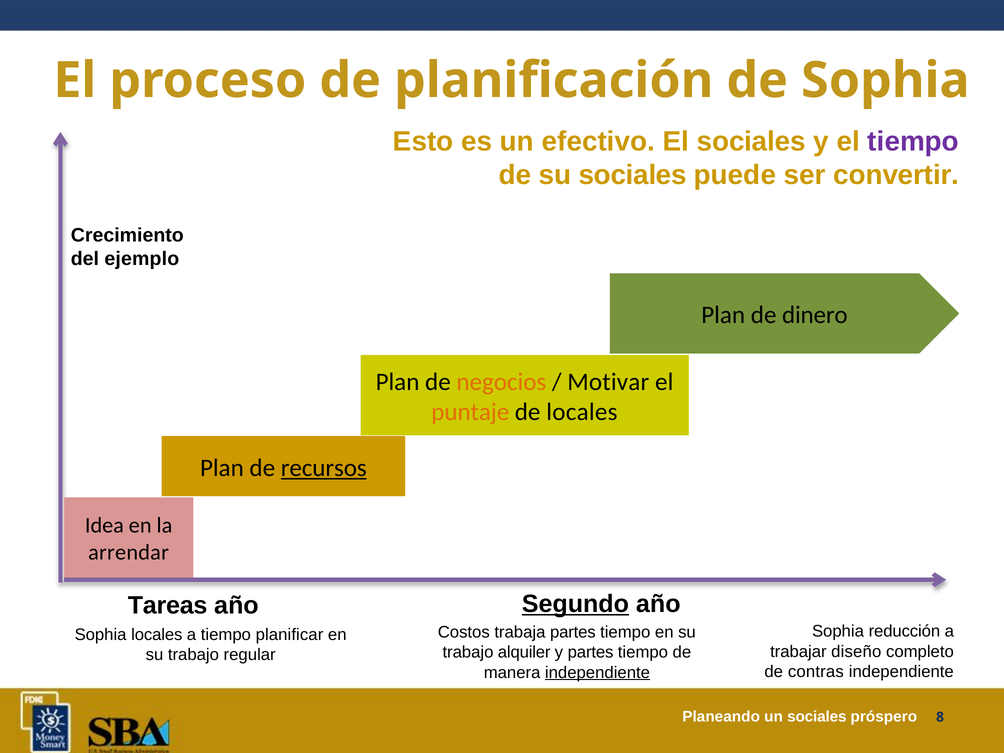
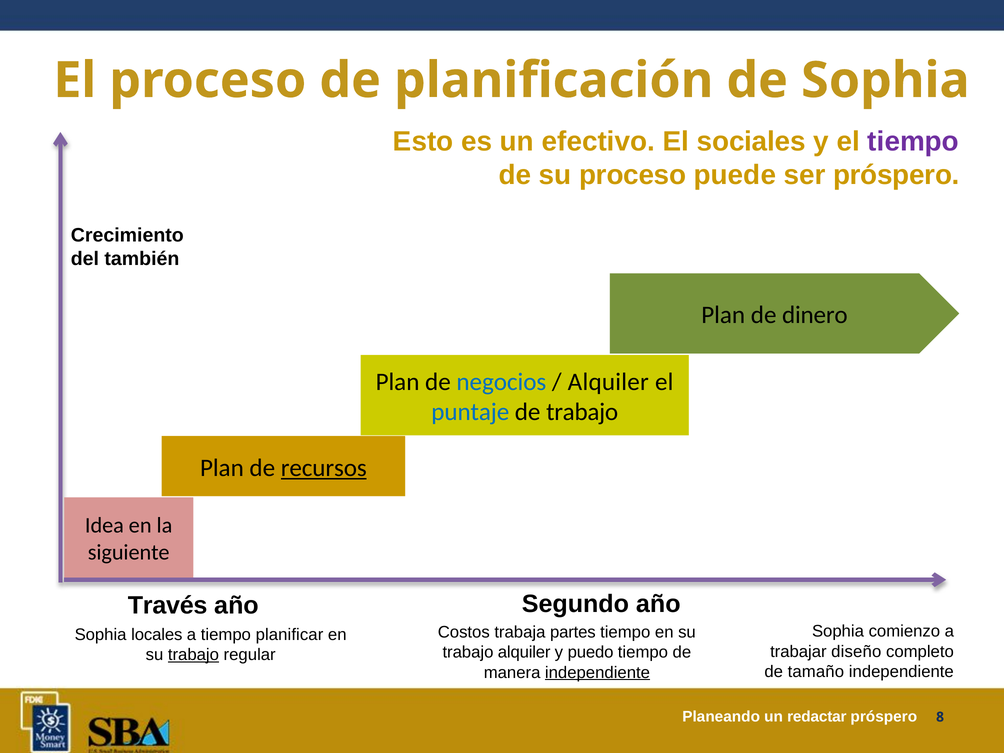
su sociales: sociales -> proceso
ser convertir: convertir -> próspero
ejemplo: ejemplo -> también
negocios colour: orange -> blue
Motivar at (608, 382): Motivar -> Alquiler
puntaje colour: orange -> blue
de locales: locales -> trabajo
arrendar: arrendar -> siguiente
Tareas: Tareas -> Través
Segundo underline: present -> none
reducción: reducción -> comienzo
y partes: partes -> puedo
trabajo at (193, 655) underline: none -> present
contras: contras -> tamaño
un sociales: sociales -> redactar
